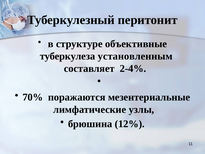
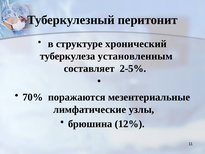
объективные: объективные -> хронический
2-4%: 2-4% -> 2-5%
